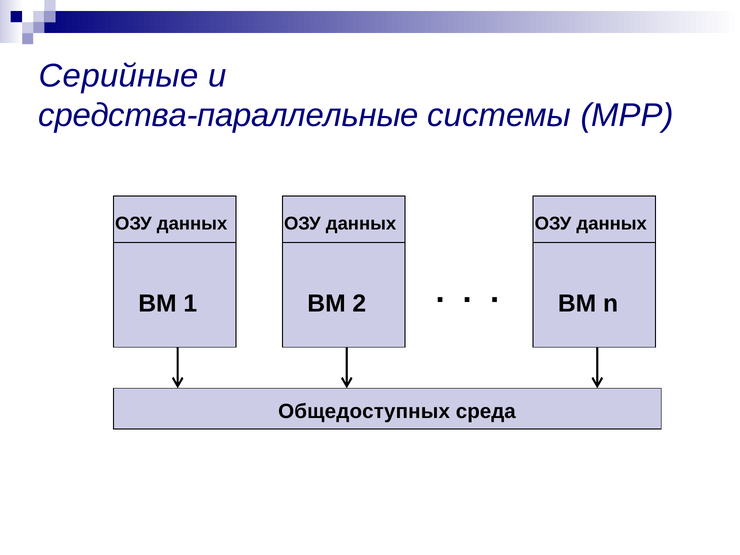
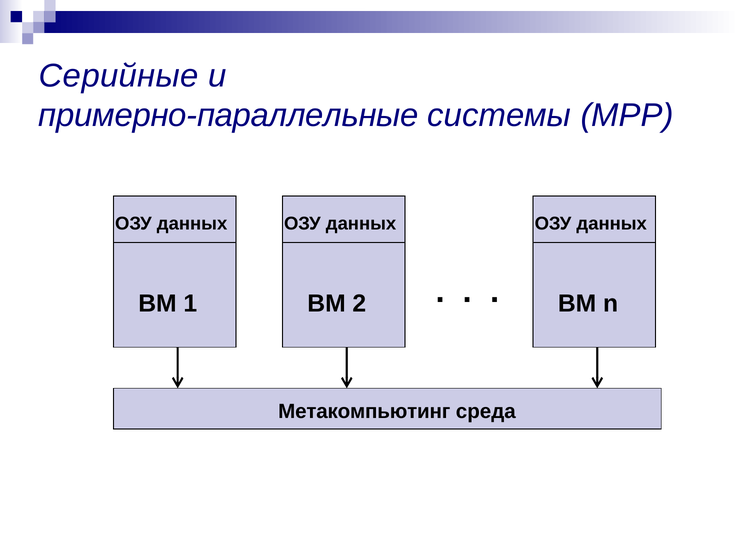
средства-параллельные: средства-параллельные -> примерно-параллельные
Общедоступных: Общедоступных -> Метакомпьютинг
